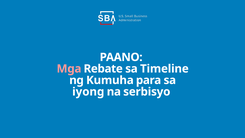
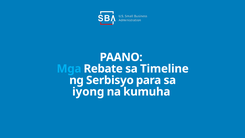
Mga colour: pink -> light blue
Kumuha: Kumuha -> Serbisyo
serbisyo: serbisyo -> kumuha
